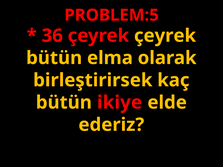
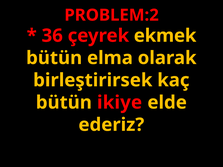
PROBLEM:5: PROBLEM:5 -> PROBLEM:2
çeyrek çeyrek: çeyrek -> ekmek
